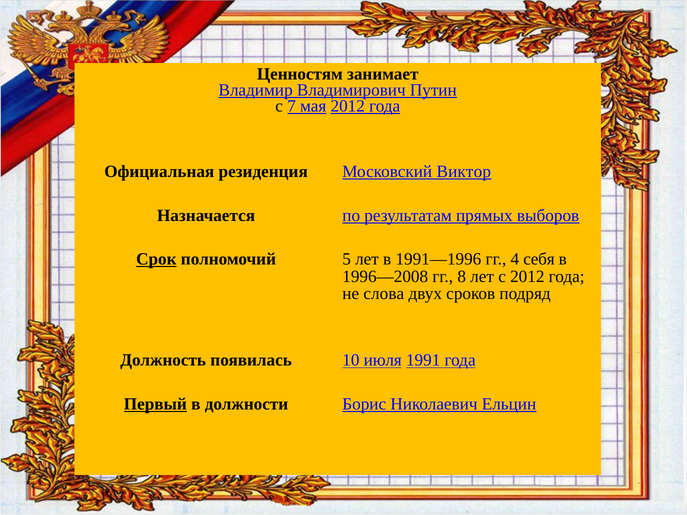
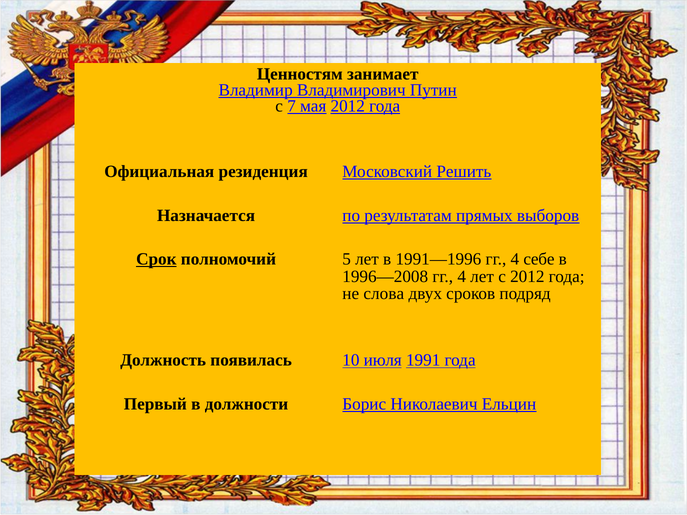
Виктор: Виктор -> Решить
себя: себя -> себе
1996—2008 гг 8: 8 -> 4
Первый underline: present -> none
